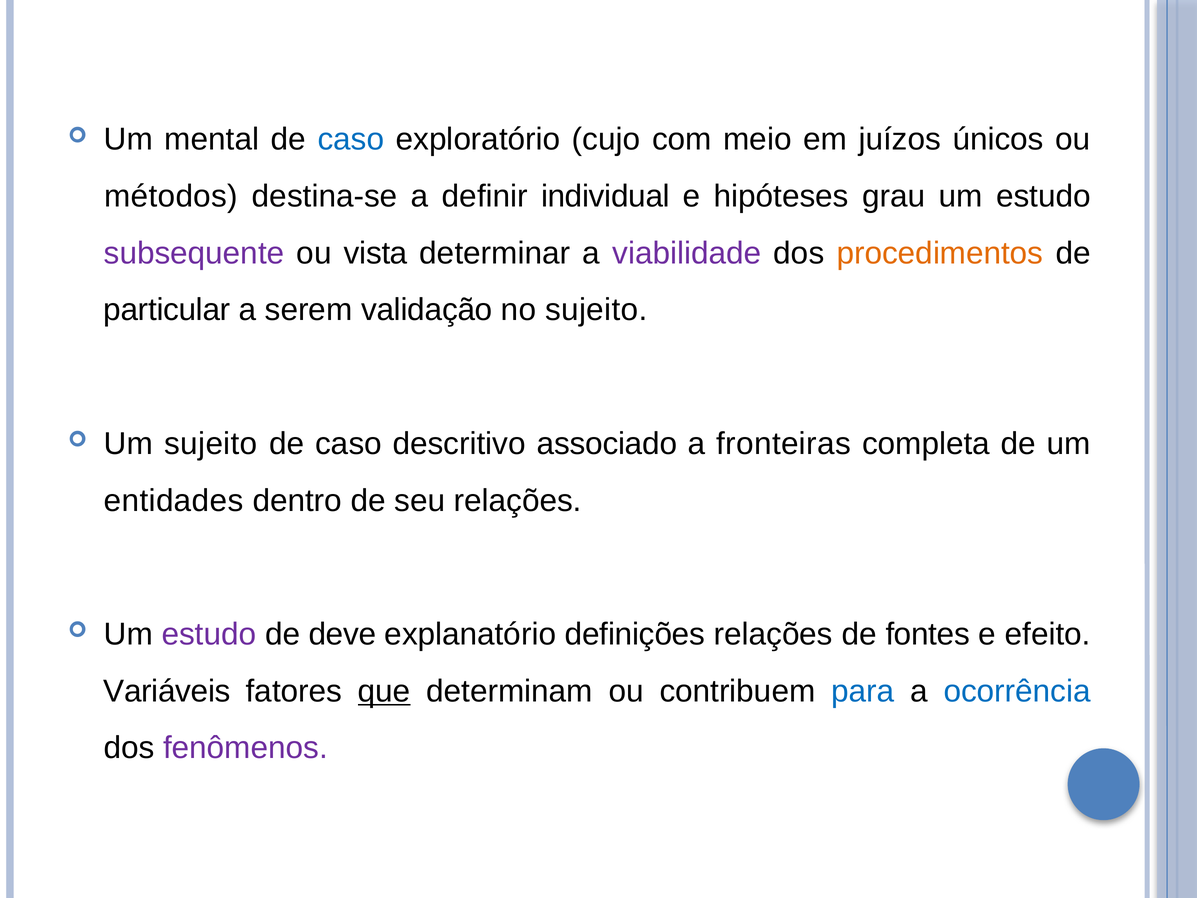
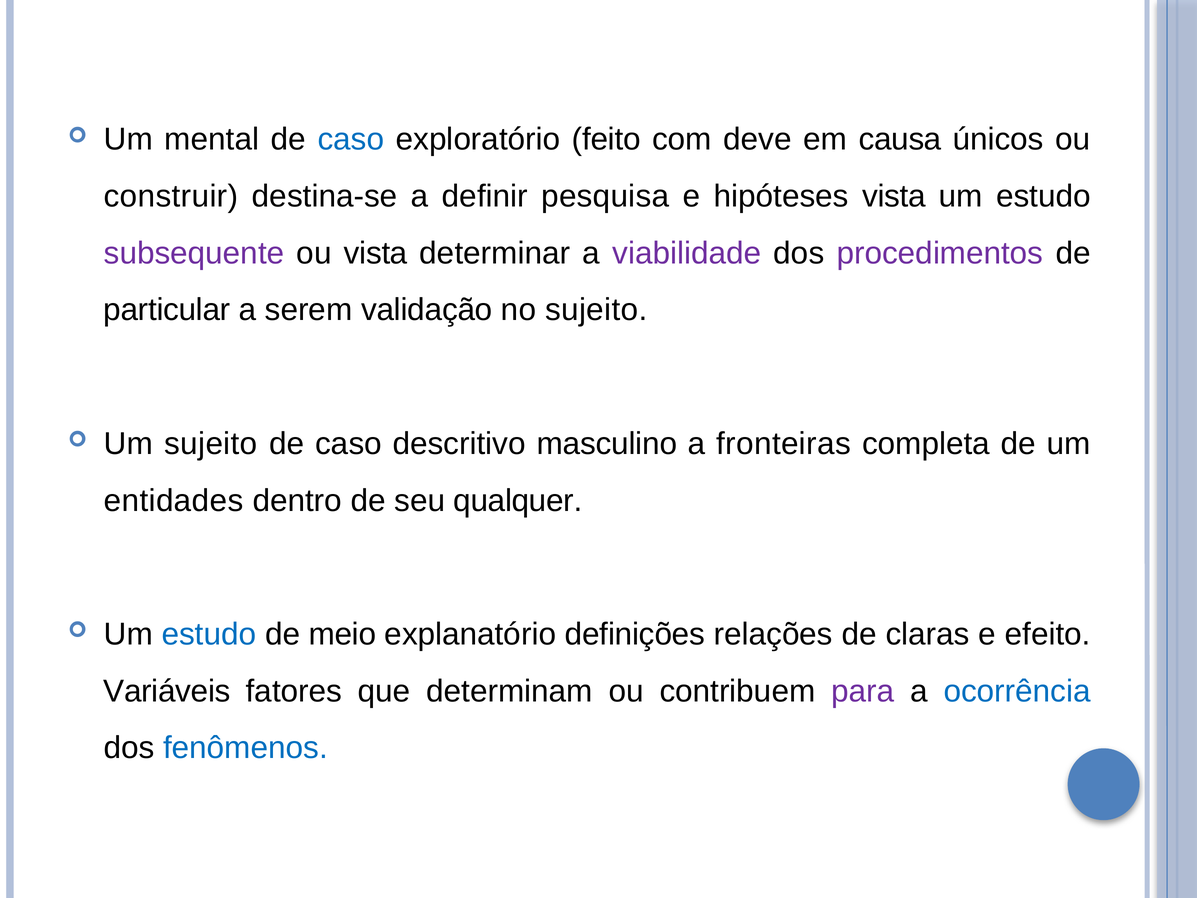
cujo: cujo -> feito
meio: meio -> deve
juízos: juízos -> causa
métodos: métodos -> construir
individual: individual -> pesquisa
hipóteses grau: grau -> vista
procedimentos colour: orange -> purple
associado: associado -> masculino
seu relações: relações -> qualquer
estudo at (209, 634) colour: purple -> blue
deve: deve -> meio
fontes: fontes -> claras
que underline: present -> none
para colour: blue -> purple
fenômenos colour: purple -> blue
